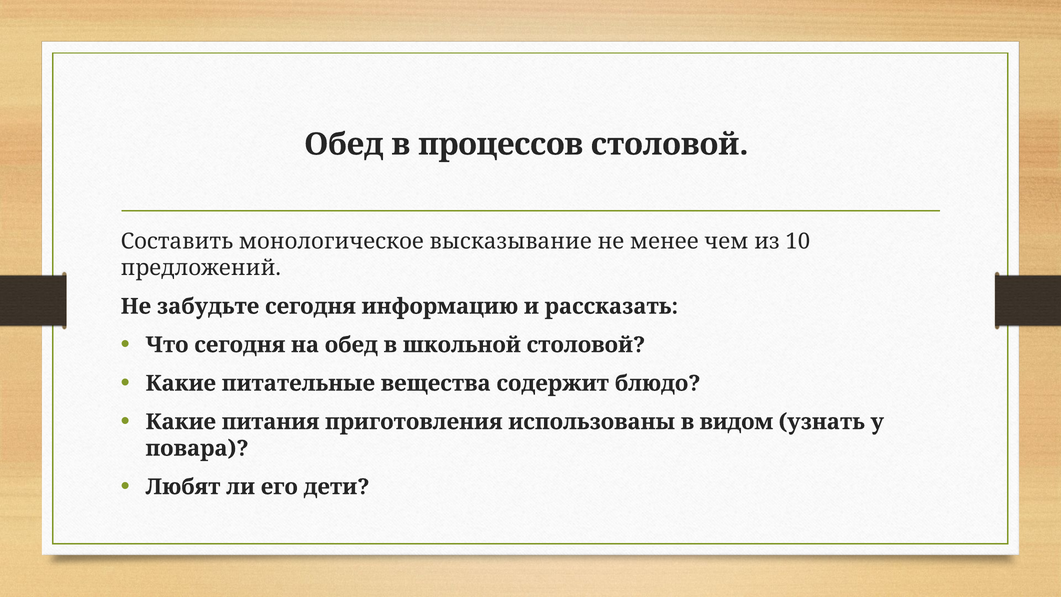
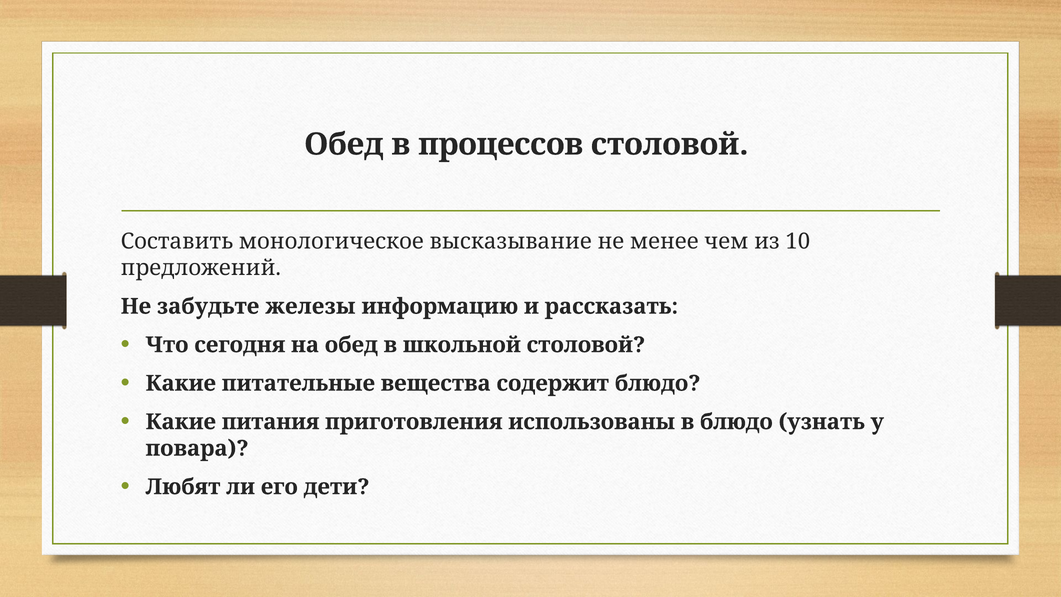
забудьте сегодня: сегодня -> железы
в видом: видом -> блюдо
